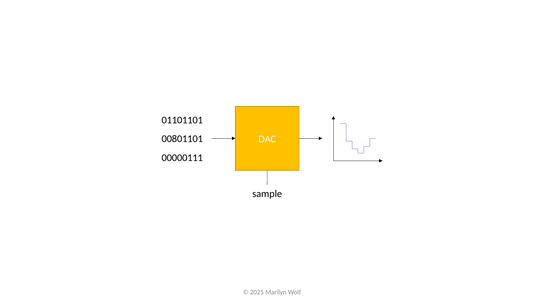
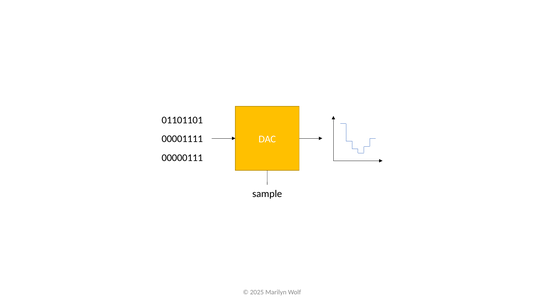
00801101: 00801101 -> 00001111
